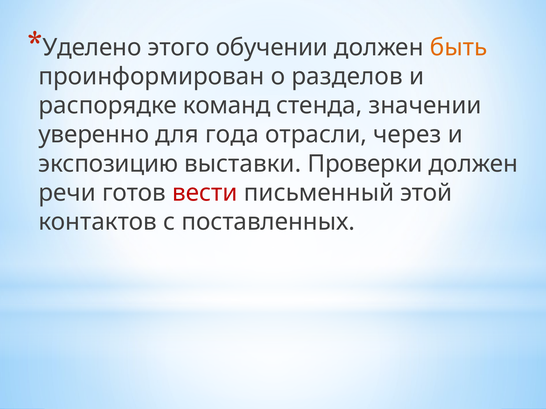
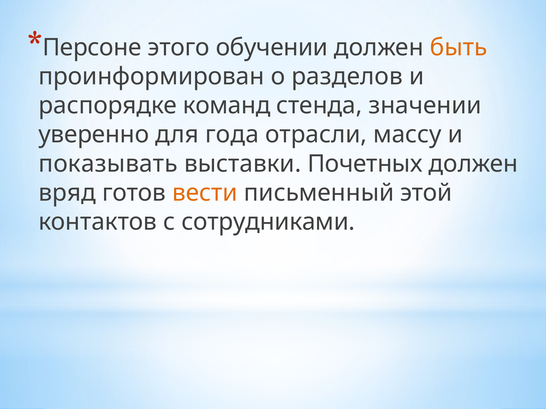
Уделено: Уделено -> Персоне
через: через -> массу
экспозицию: экспозицию -> показывать
Проверки: Проверки -> Почетных
речи: речи -> вряд
вести colour: red -> orange
поставленных: поставленных -> сотрудниками
